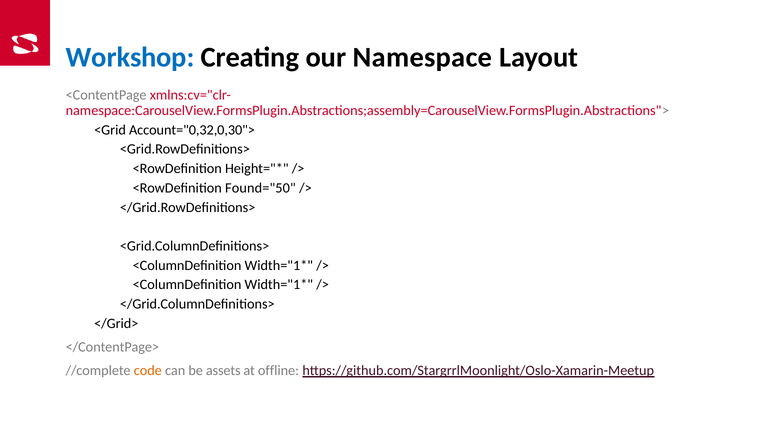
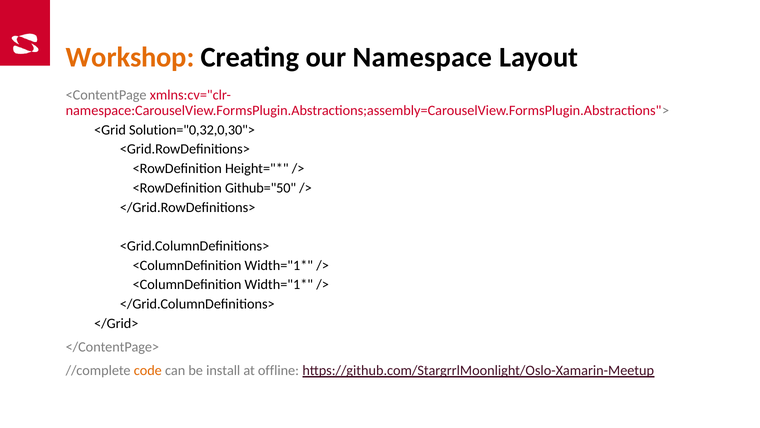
Workshop colour: blue -> orange
Account="0,32,0,30">: Account="0,32,0,30"> -> Solution="0,32,0,30">
Found="50: Found="50 -> Github="50
assets: assets -> install
